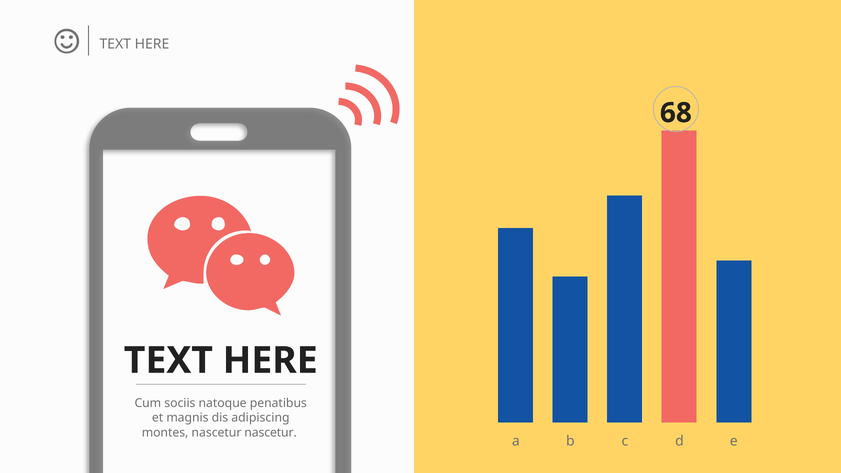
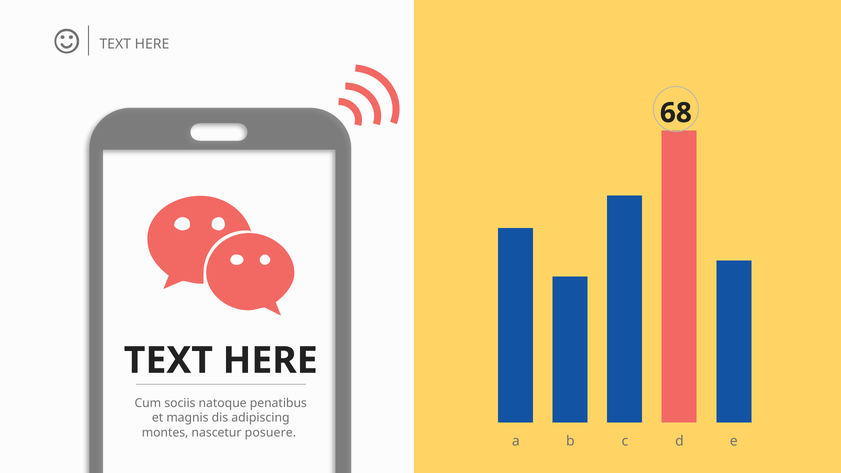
nascetur nascetur: nascetur -> posuere
